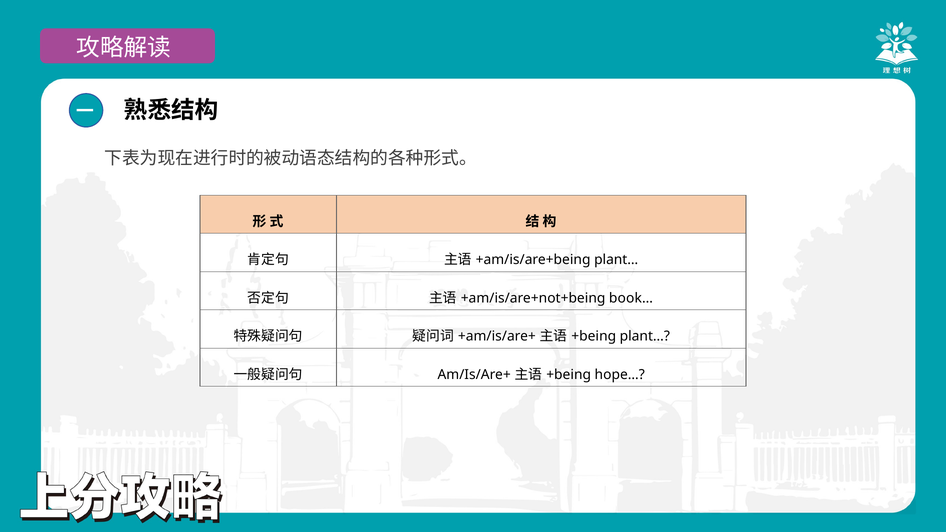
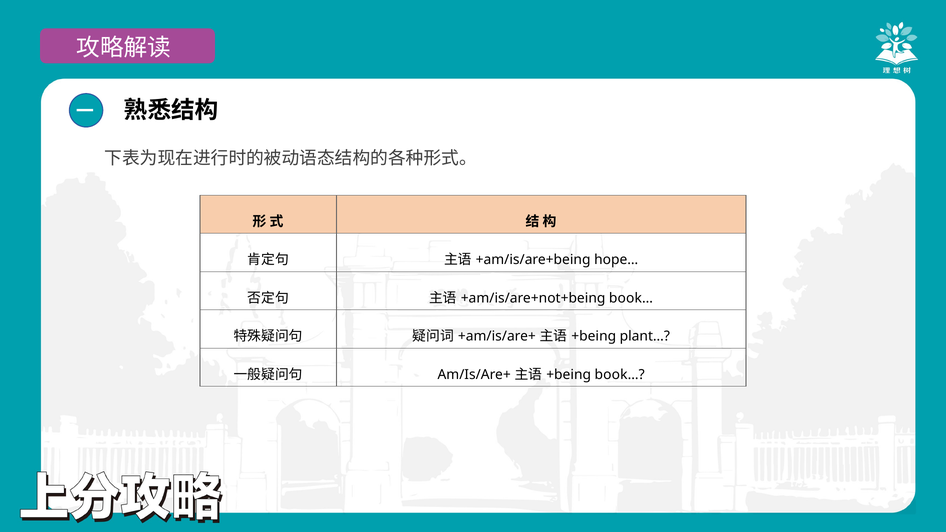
plant… at (616, 260): plant… -> hope…
hope… at (620, 375): hope… -> book…
